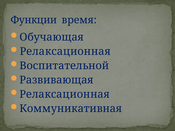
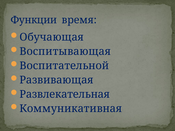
Релаксационная at (65, 52): Релаксационная -> Воспитывающая
Релаксационная at (65, 94): Релаксационная -> Развлекательная
